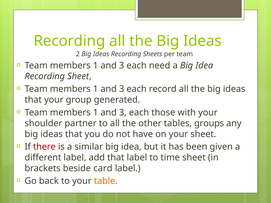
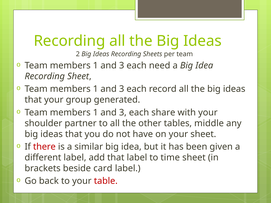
those: those -> share
groups: groups -> middle
table colour: orange -> red
